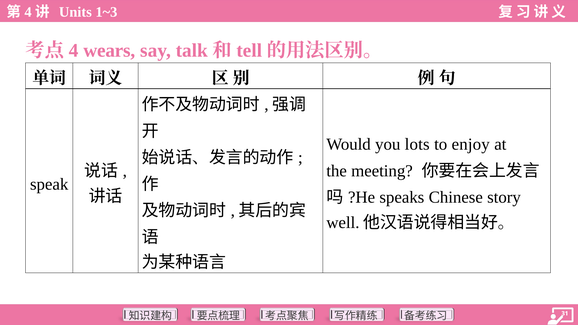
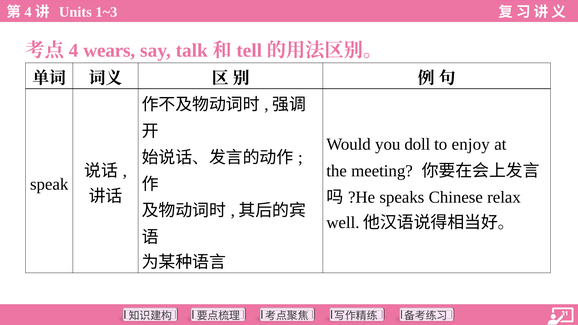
lots: lots -> doll
story: story -> relax
